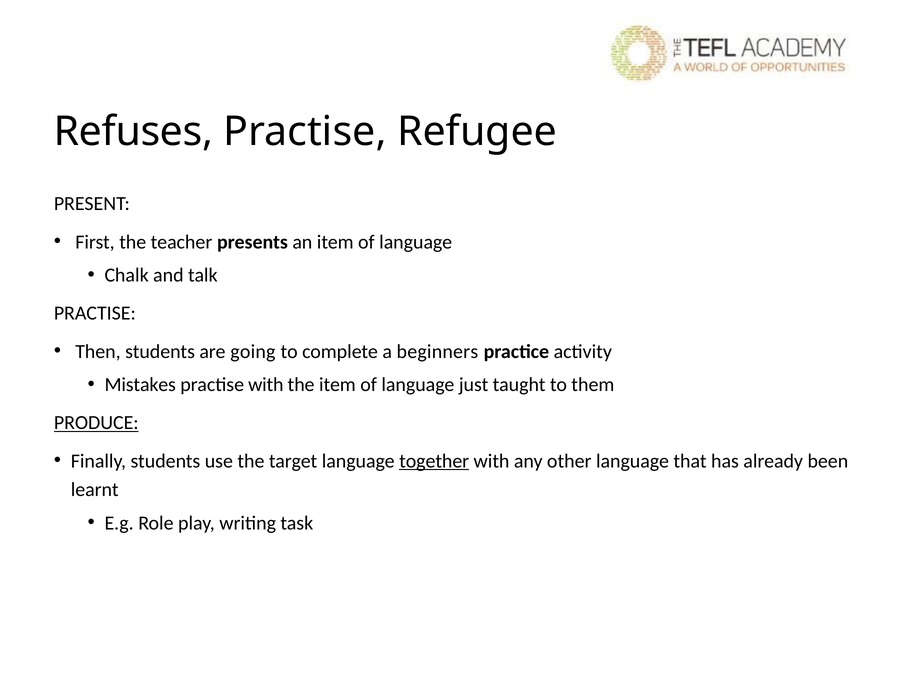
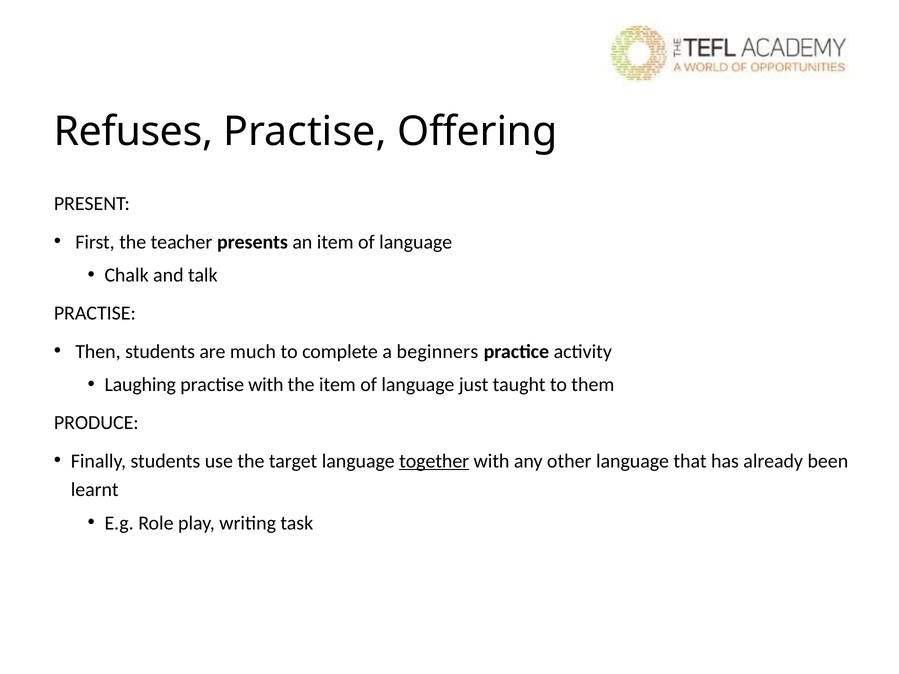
Refugee: Refugee -> Offering
going: going -> much
Mistakes: Mistakes -> Laughing
PRODUCE underline: present -> none
